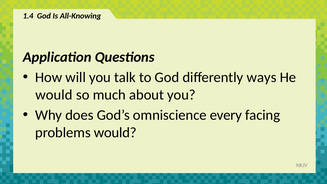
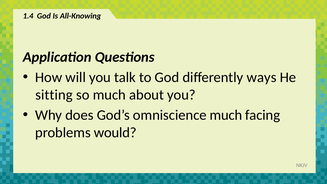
would at (54, 95): would -> sitting
omniscience every: every -> much
